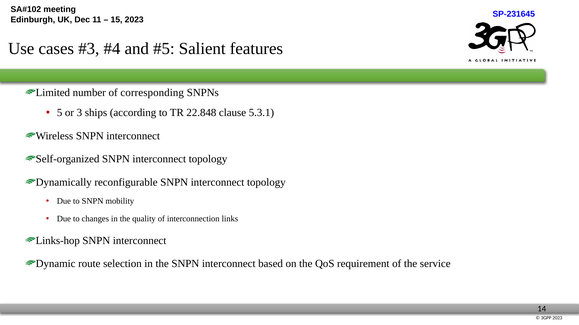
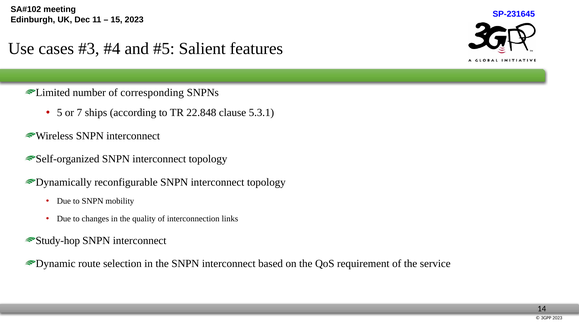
3: 3 -> 7
Links-hop: Links-hop -> Study-hop
